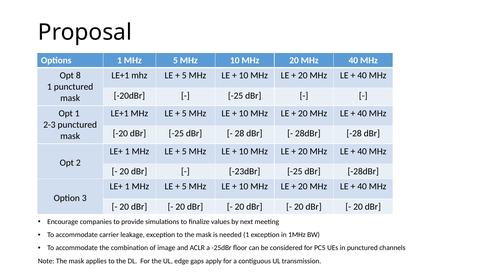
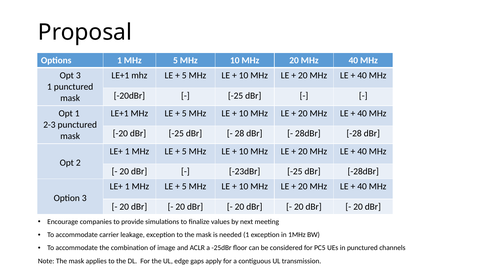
Opt 8: 8 -> 3
